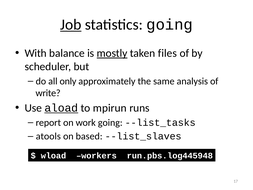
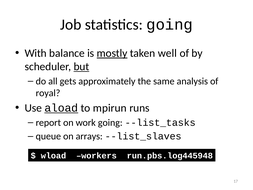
Job underline: present -> none
files: files -> well
but underline: none -> present
only: only -> gets
write: write -> royal
atools: atools -> queue
based: based -> arrays
